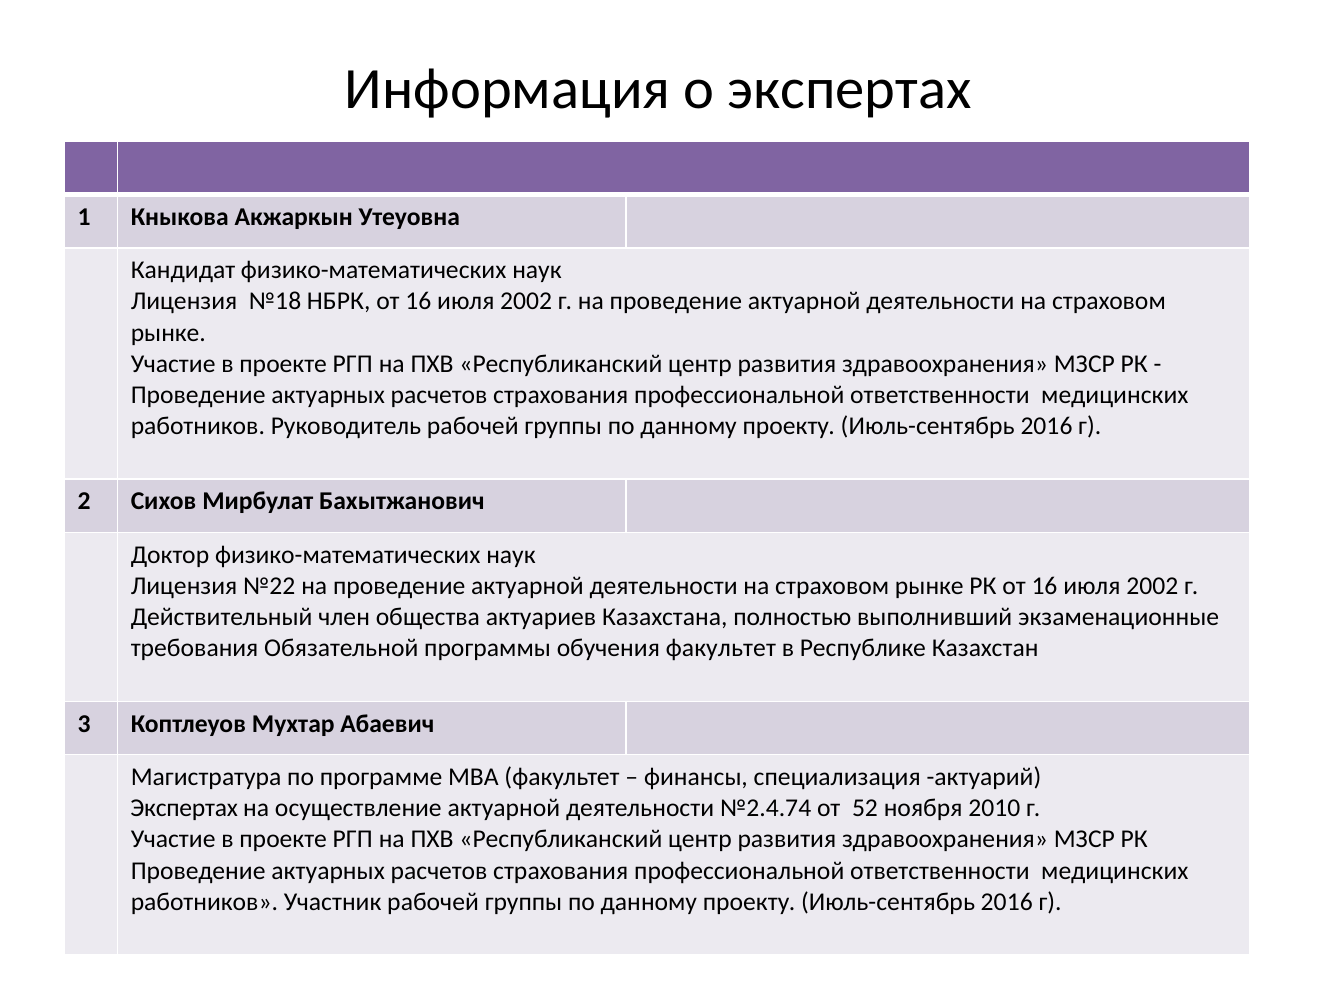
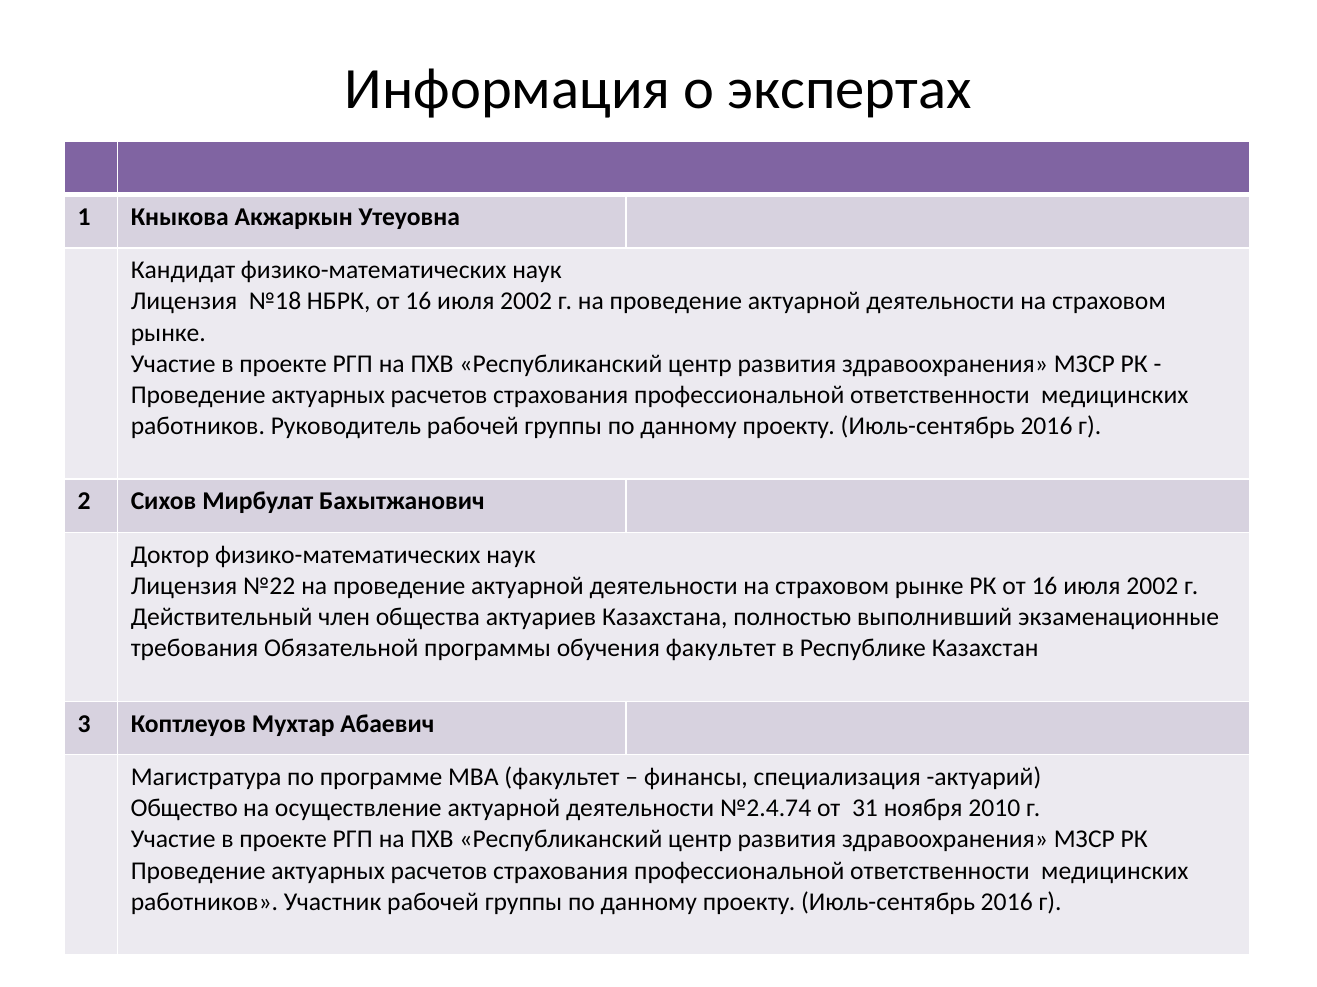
Экспертах at (184, 809): Экспертах -> Общество
52: 52 -> 31
